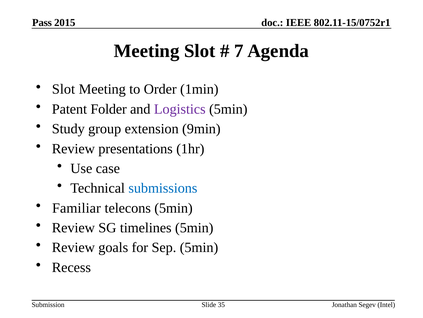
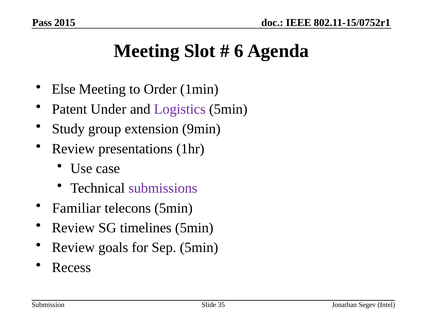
7: 7 -> 6
Slot at (64, 89): Slot -> Else
Folder: Folder -> Under
submissions colour: blue -> purple
